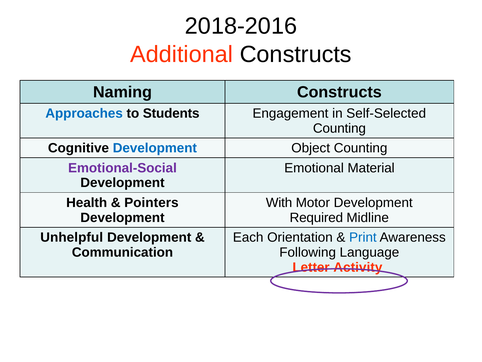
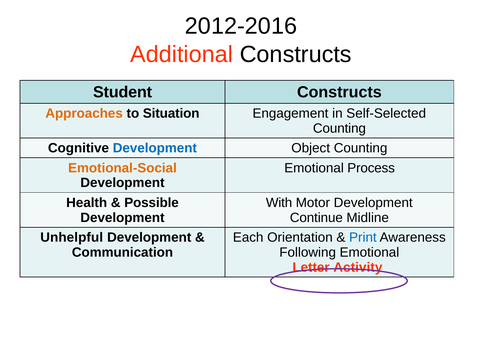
2018-2016: 2018-2016 -> 2012-2016
Naming: Naming -> Student
Approaches colour: blue -> orange
Students: Students -> Situation
Emotional-Social colour: purple -> orange
Material: Material -> Process
Pointers: Pointers -> Possible
Required: Required -> Continue
Following Language: Language -> Emotional
